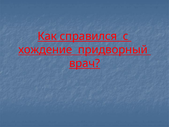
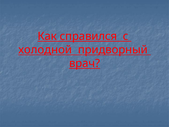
хождение: хождение -> холодной
